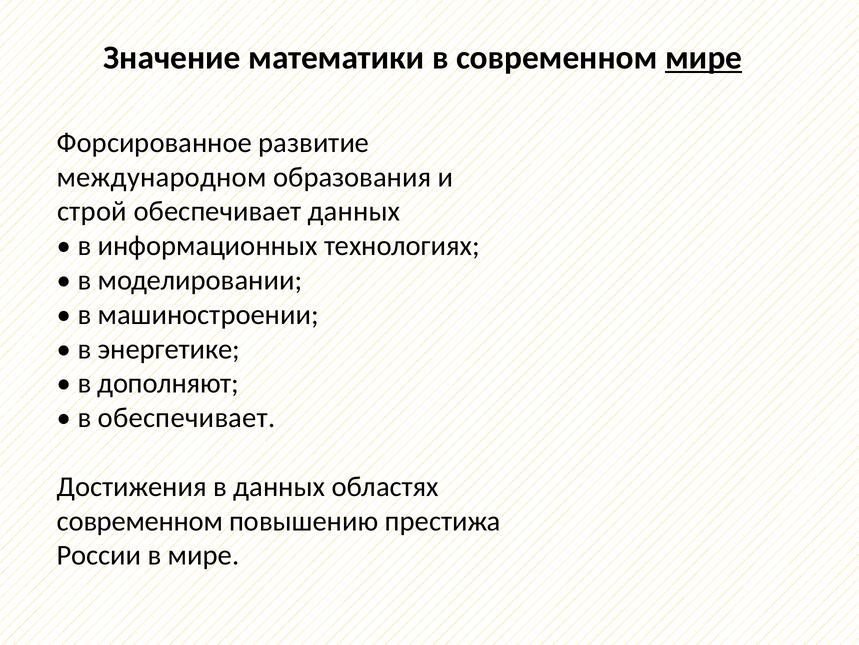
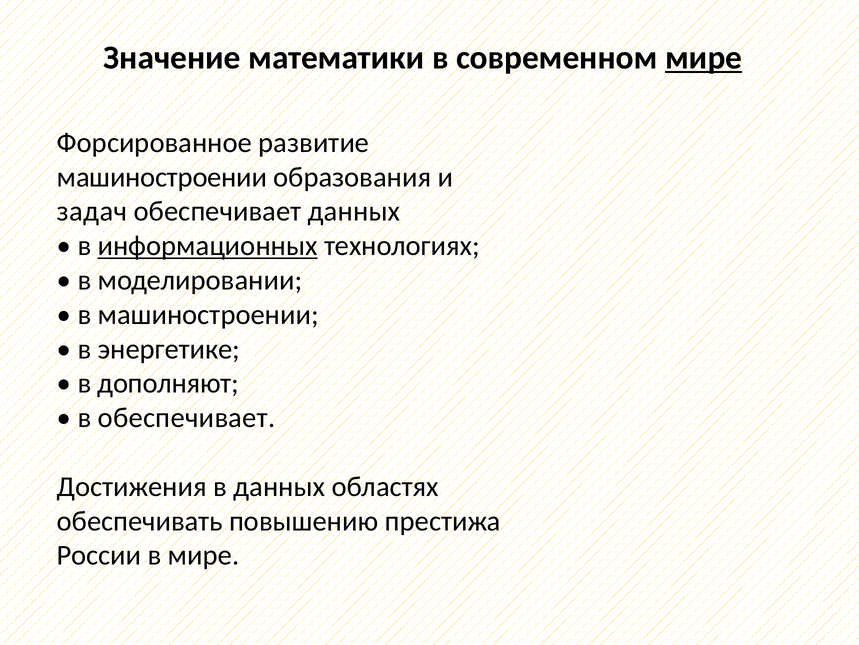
международном at (162, 177): международном -> машиностроении
строй: строй -> задач
информационных underline: none -> present
современном at (140, 521): современном -> обеспечивать
